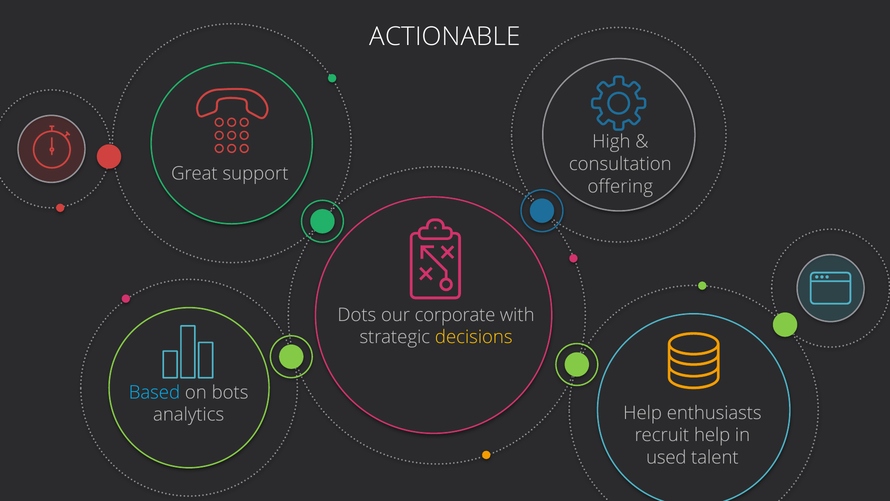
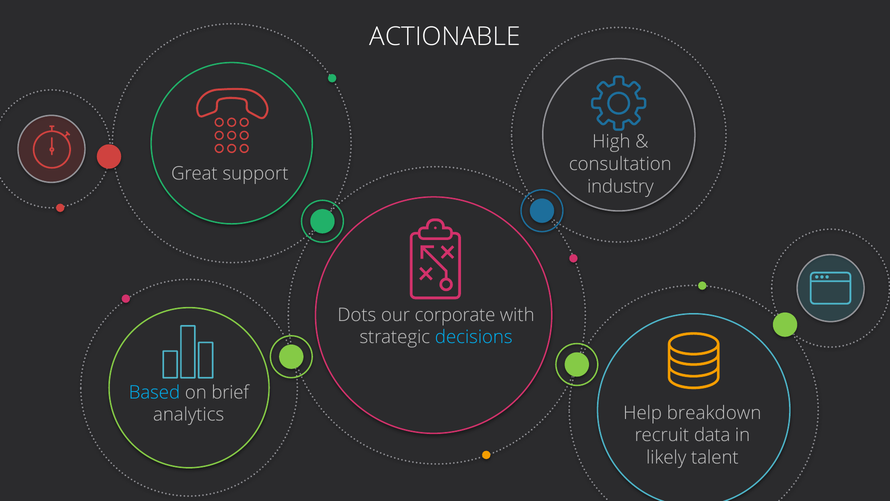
offering: offering -> industry
decisions colour: yellow -> light blue
bots: bots -> brief
enthusiasts: enthusiasts -> breakdown
recruit help: help -> data
used: used -> likely
